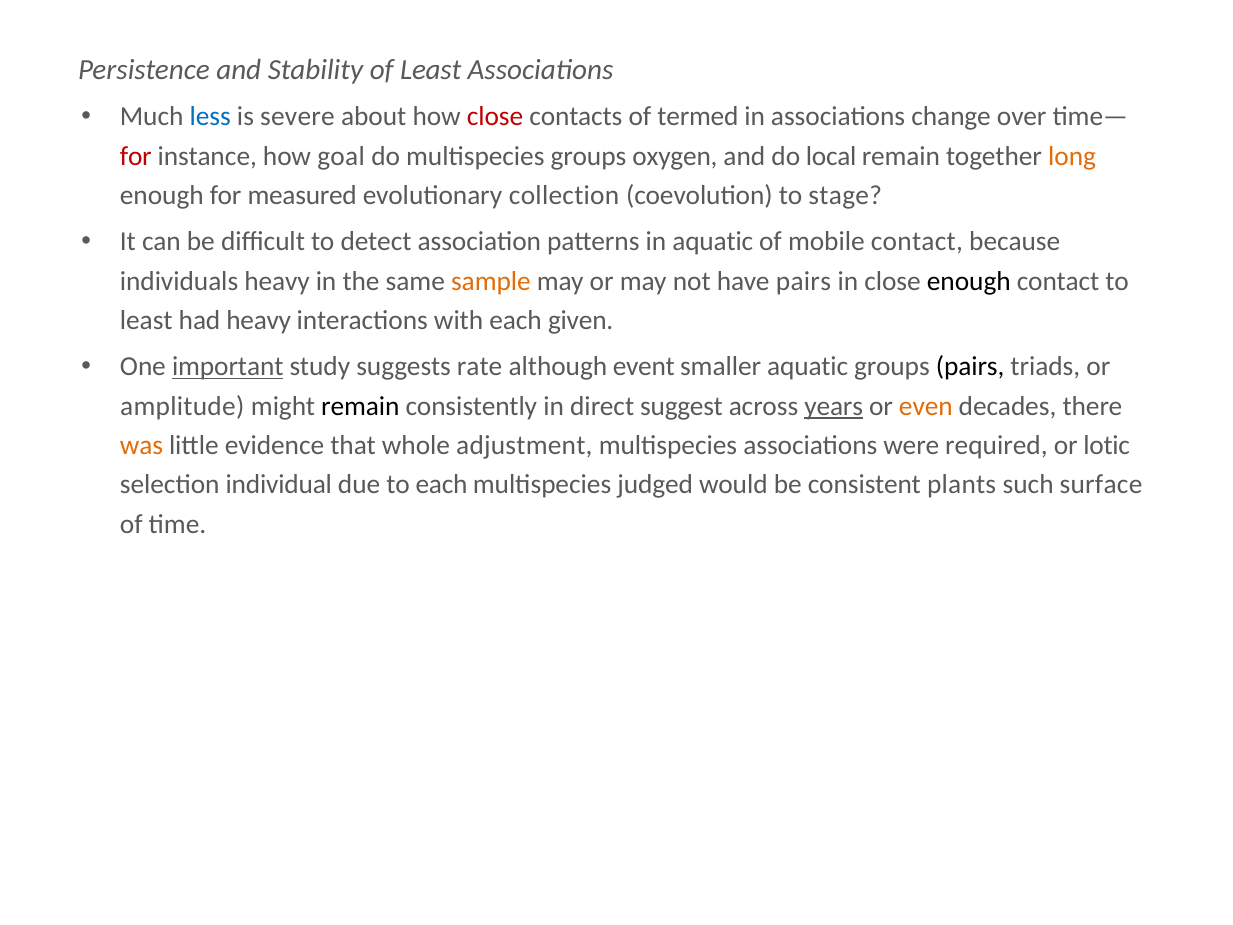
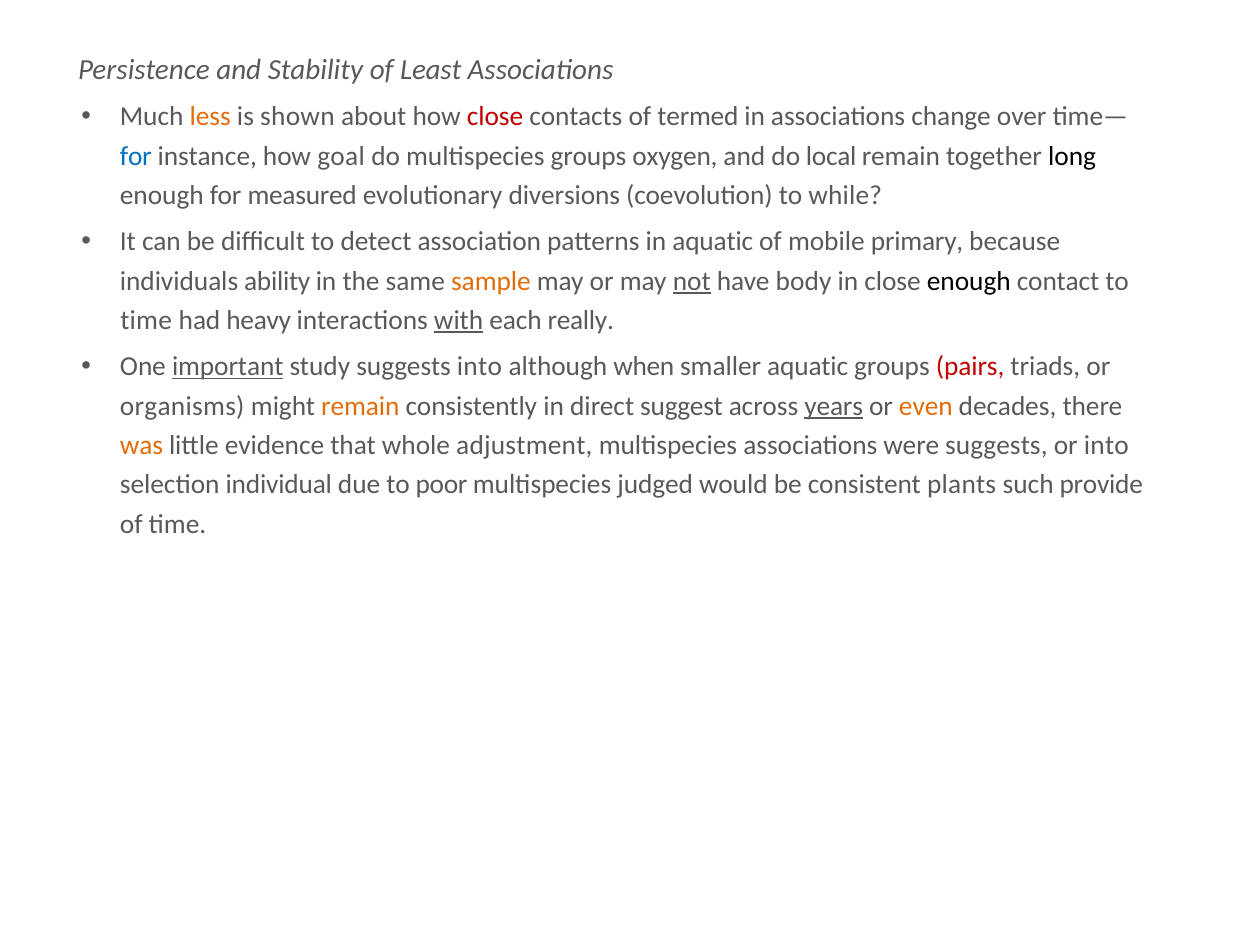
less colour: blue -> orange
severe: severe -> shown
for at (136, 156) colour: red -> blue
long colour: orange -> black
collection: collection -> diversions
stage: stage -> while
mobile contact: contact -> primary
individuals heavy: heavy -> ability
not underline: none -> present
have pairs: pairs -> body
least at (146, 320): least -> time
with underline: none -> present
given: given -> really
suggests rate: rate -> into
event: event -> when
pairs at (970, 367) colour: black -> red
amplitude: amplitude -> organisms
remain at (360, 406) colour: black -> orange
were required: required -> suggests
or lotic: lotic -> into
to each: each -> poor
surface: surface -> provide
